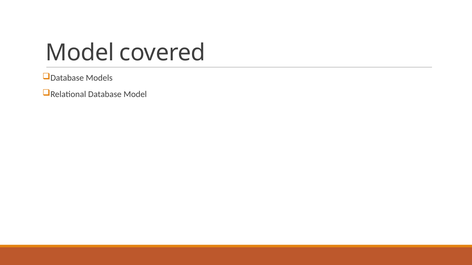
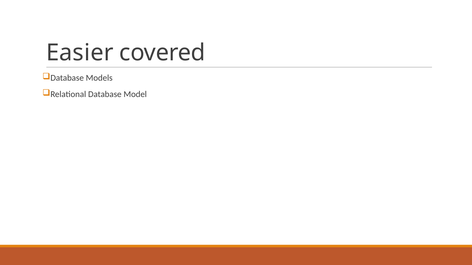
Model at (80, 53): Model -> Easier
